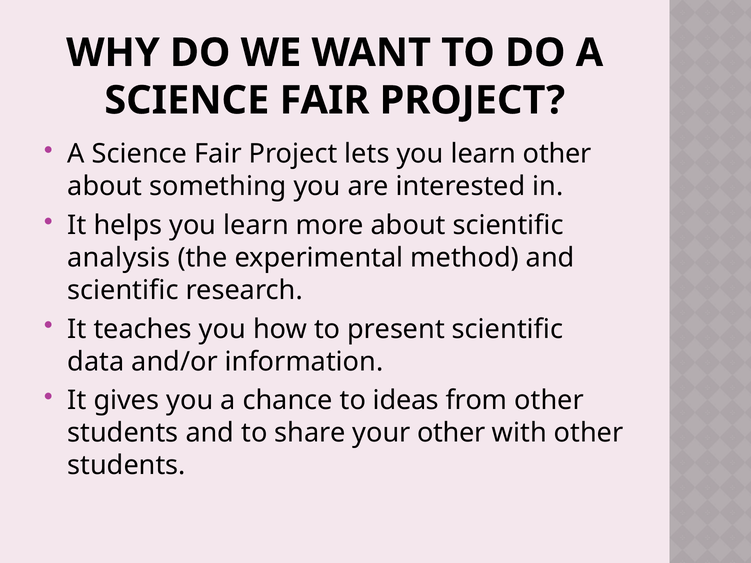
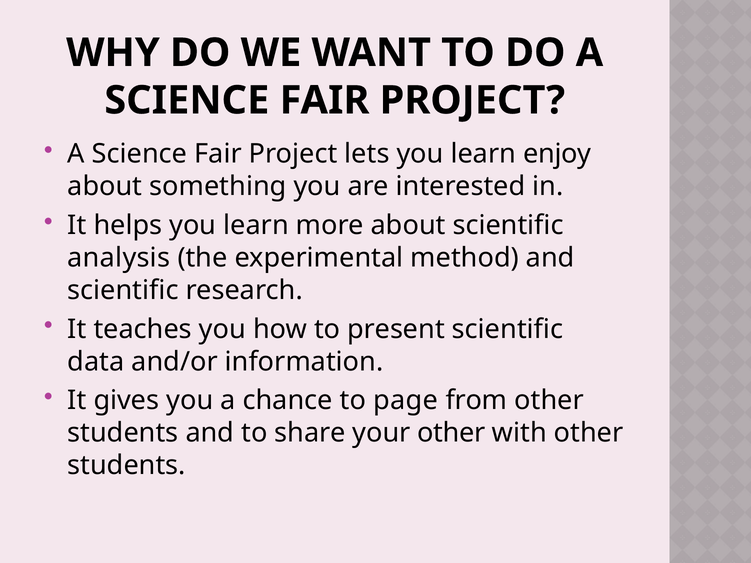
learn other: other -> enjoy
ideas: ideas -> page
